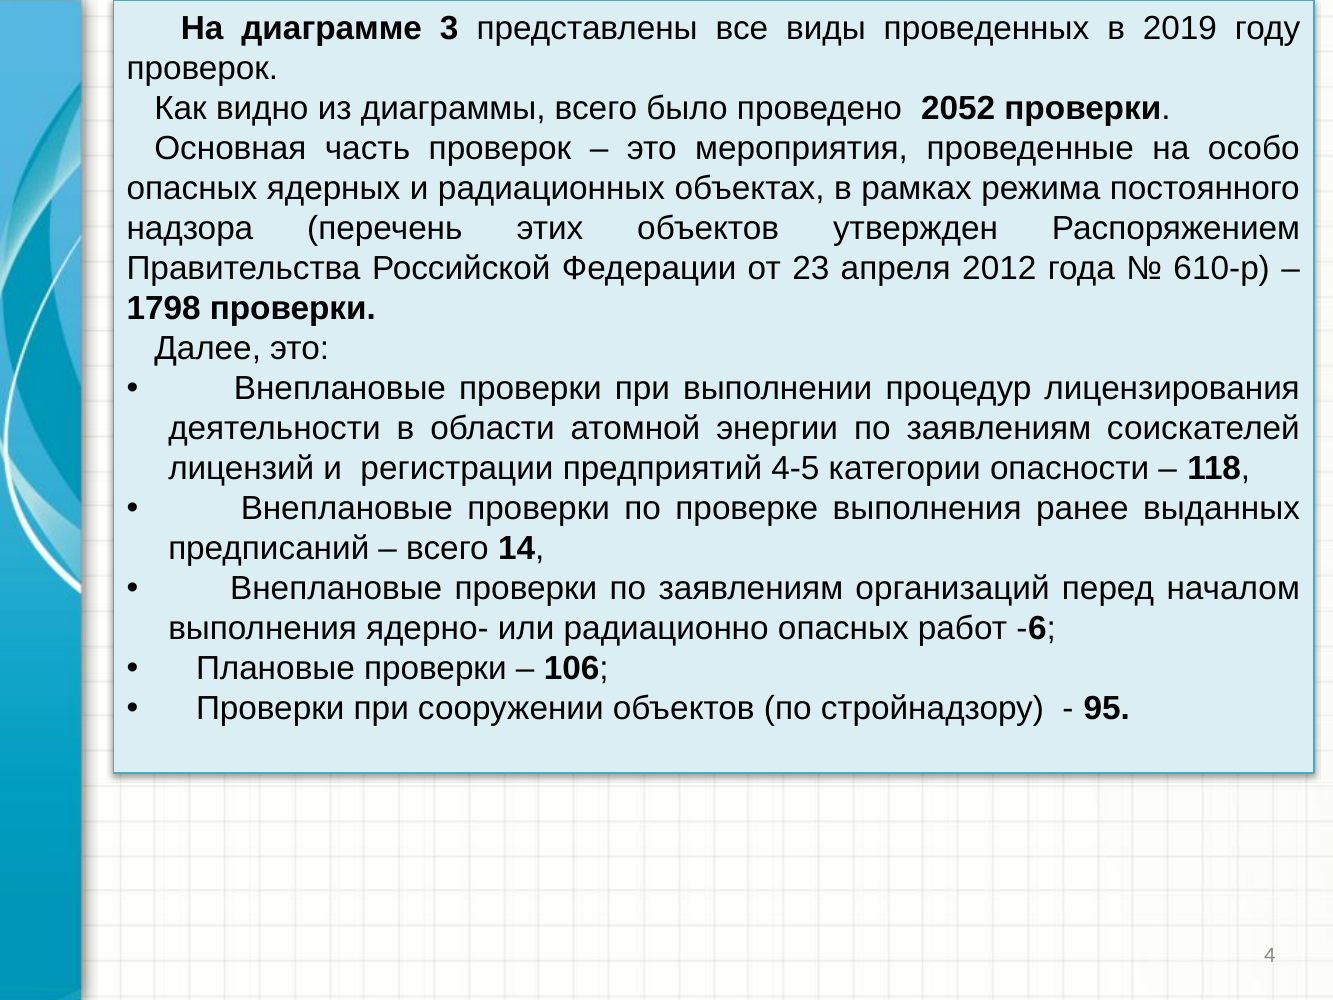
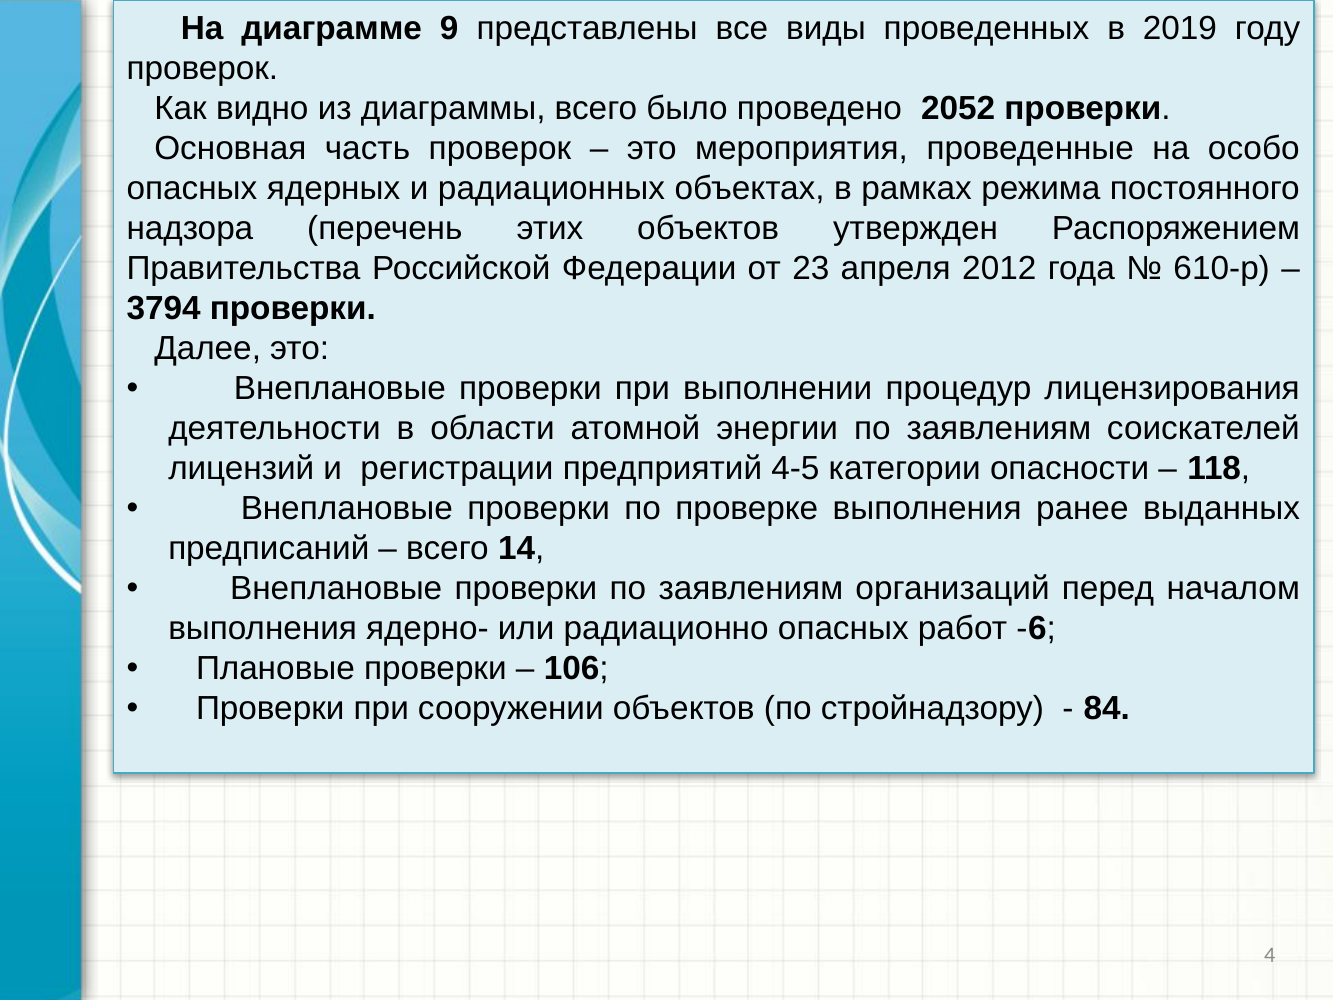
3: 3 -> 9
1798: 1798 -> 3794
95: 95 -> 84
